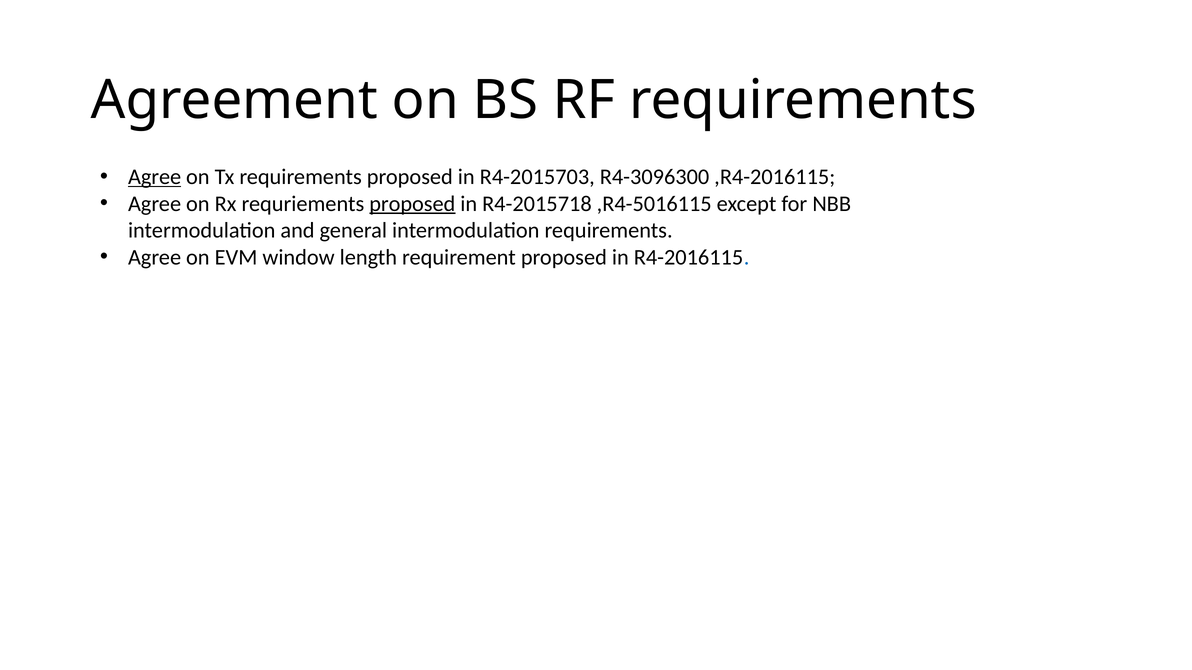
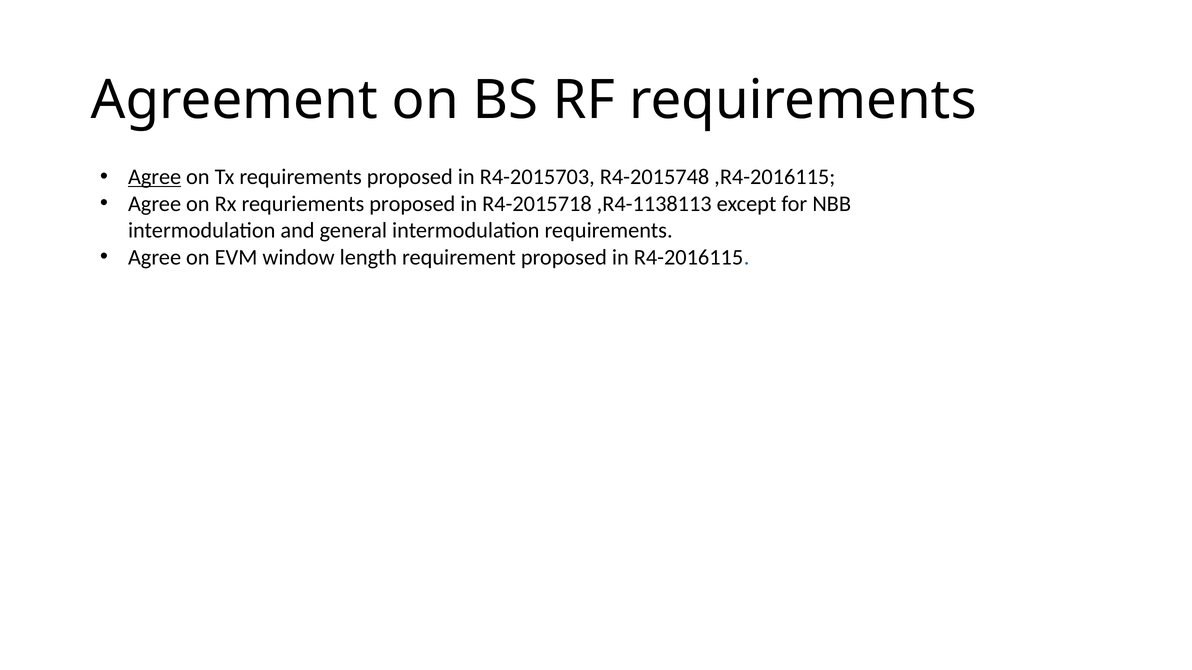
R4-3096300: R4-3096300 -> R4-2015748
proposed at (412, 204) underline: present -> none
,R4-5016115: ,R4-5016115 -> ,R4-1138113
